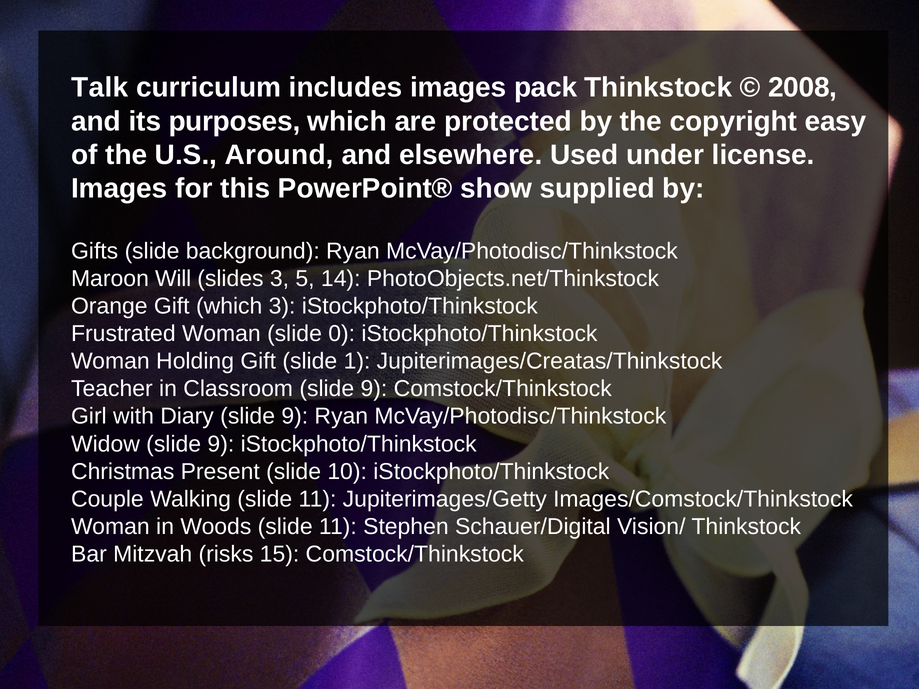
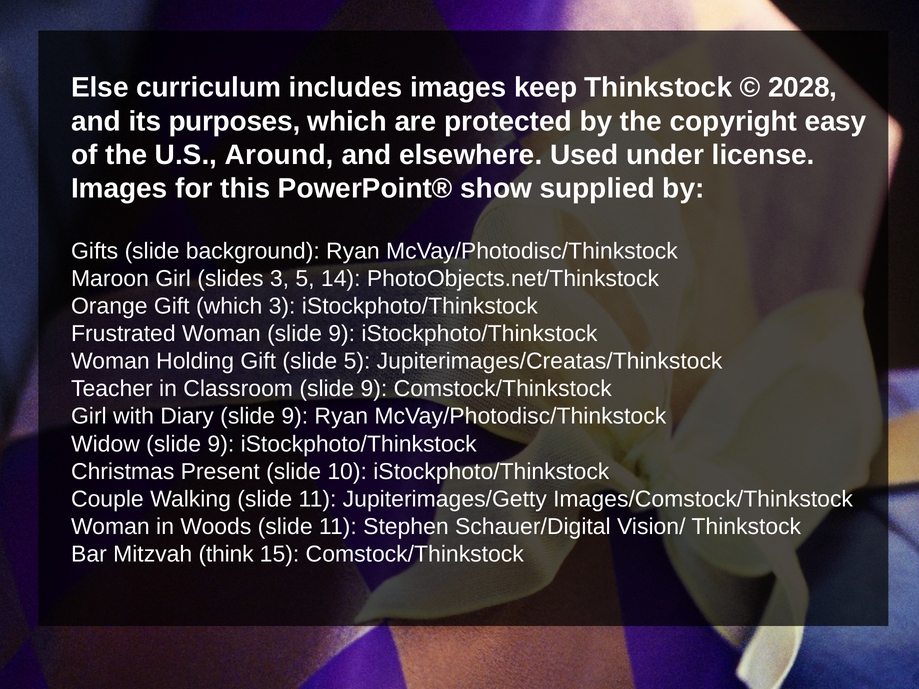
Talk: Talk -> Else
pack: pack -> keep
2008: 2008 -> 2028
Maroon Will: Will -> Girl
Woman slide 0: 0 -> 9
slide 1: 1 -> 5
risks: risks -> think
